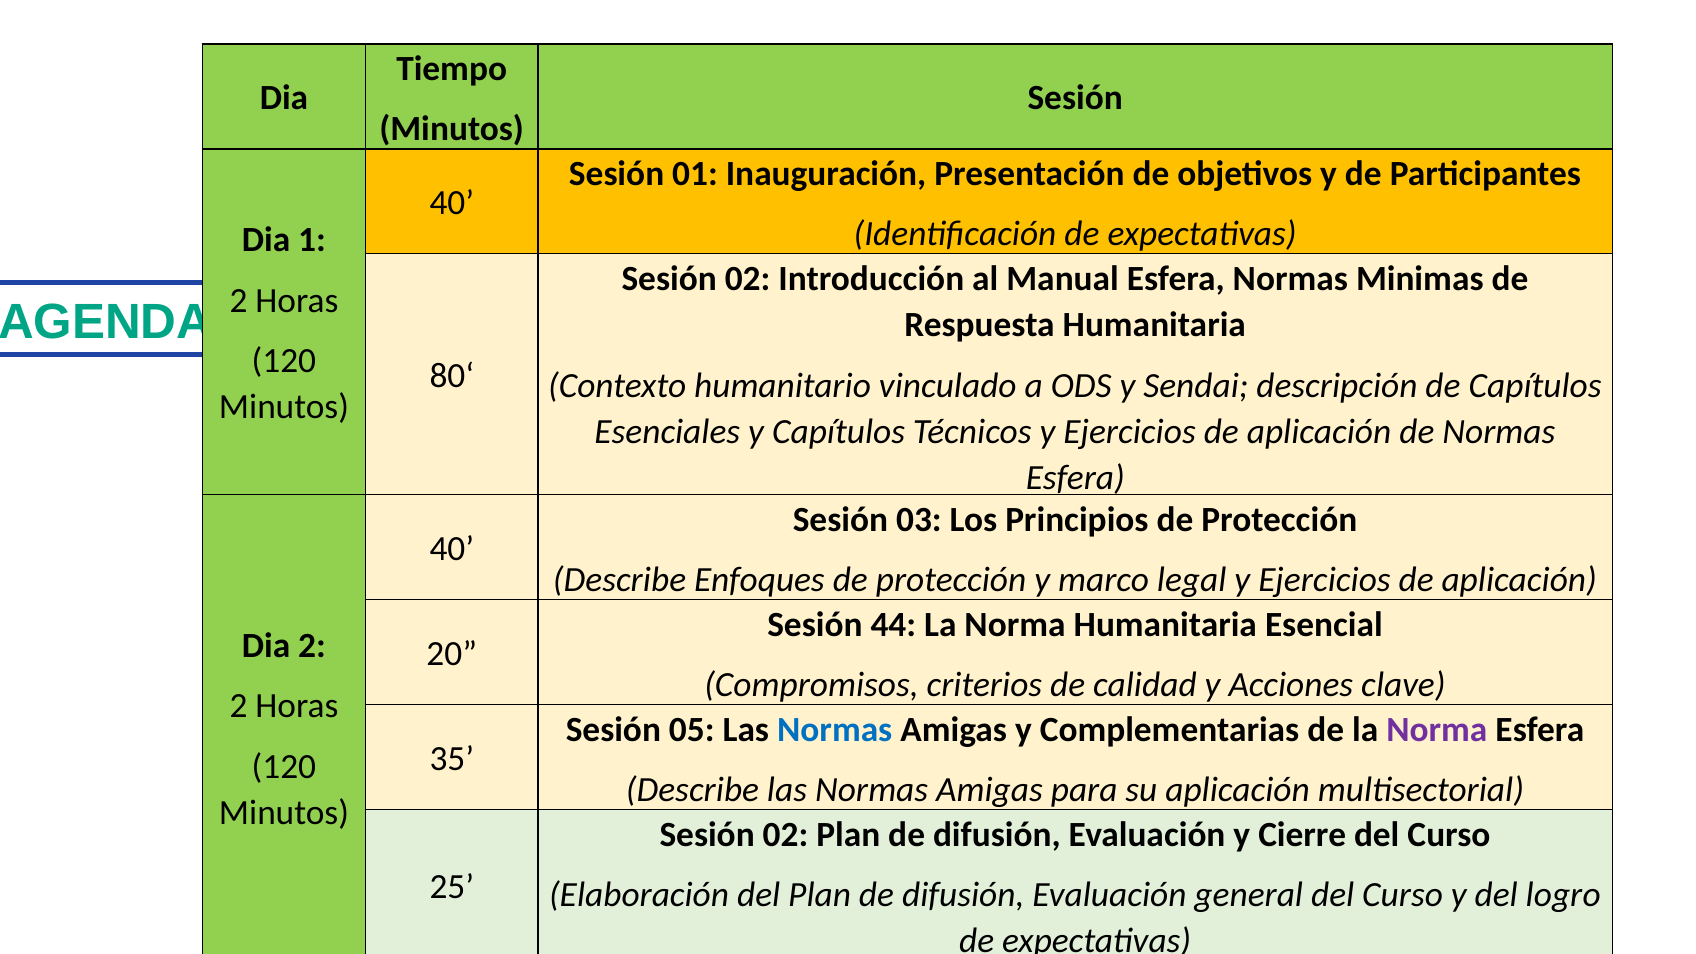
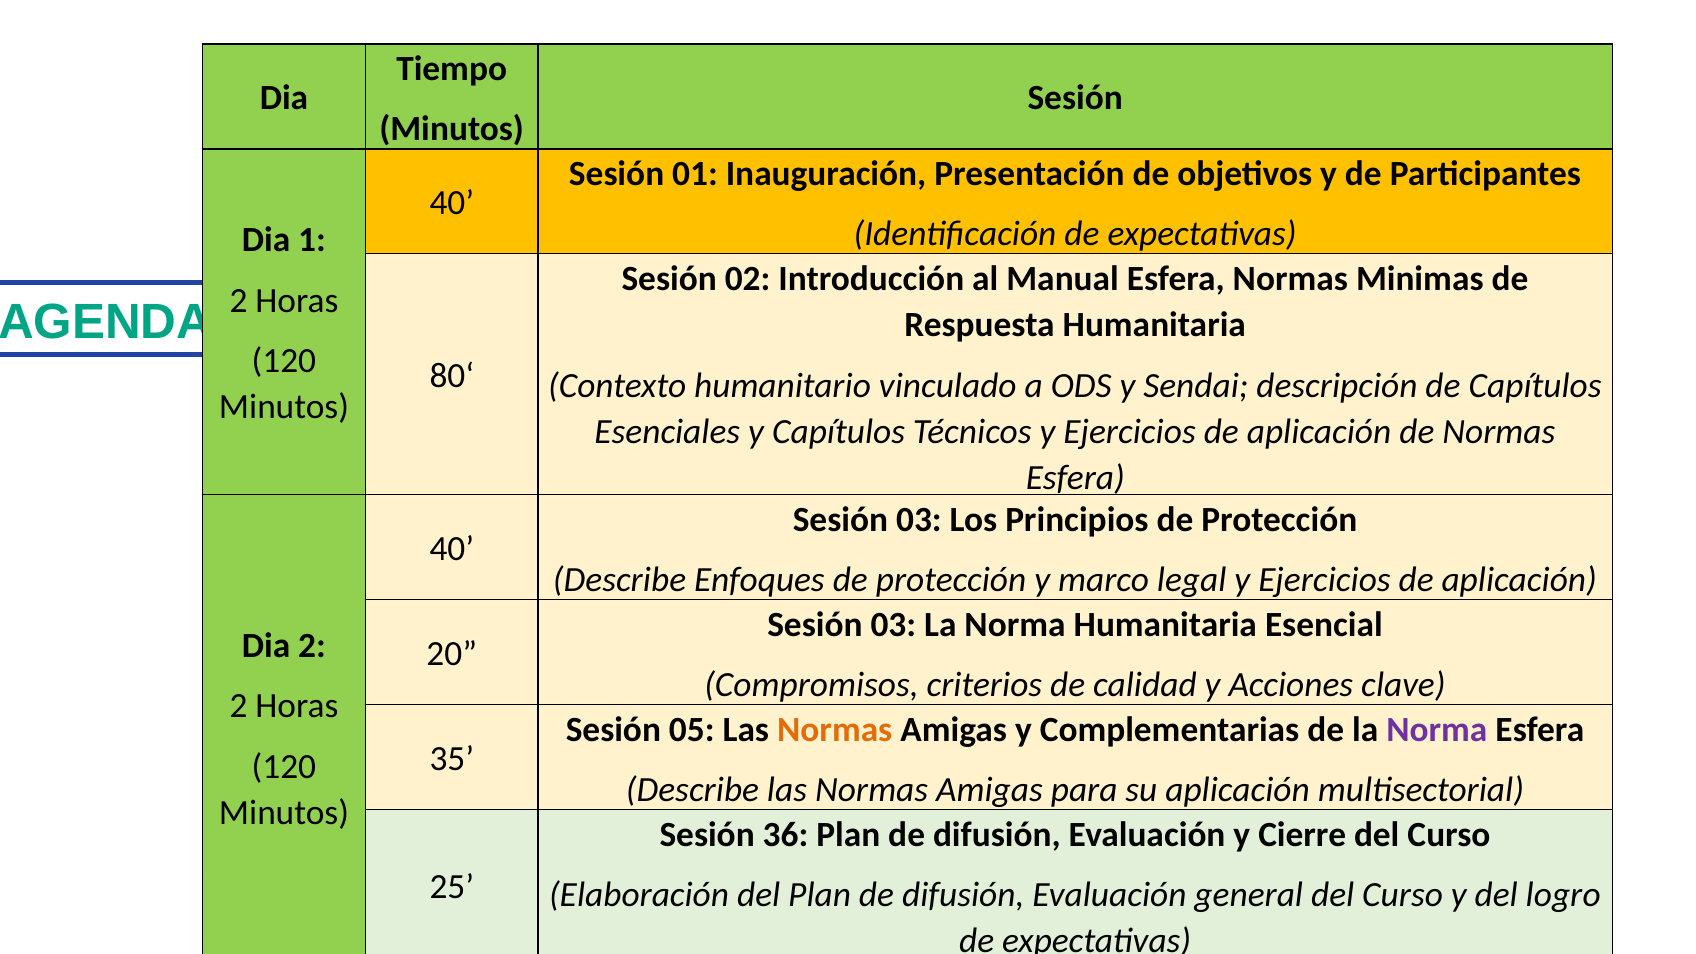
44 at (893, 625): 44 -> 03
Normas at (835, 730) colour: blue -> orange
02 at (786, 834): 02 -> 36
